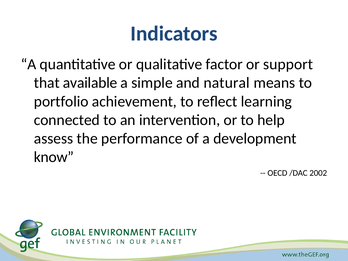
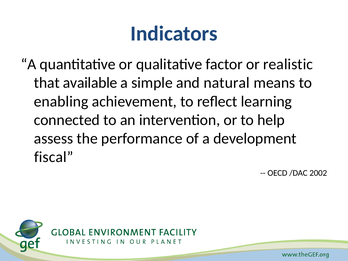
support: support -> realistic
portfolio: portfolio -> enabling
know: know -> fiscal
